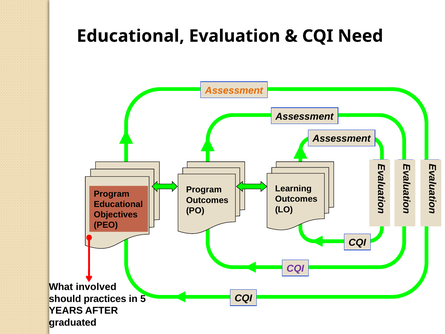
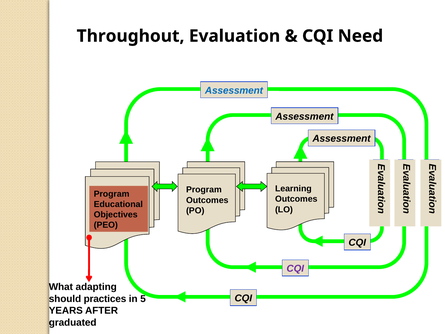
Educational at (131, 36): Educational -> Throughout
Assessment at (234, 90) colour: orange -> blue
involved: involved -> adapting
